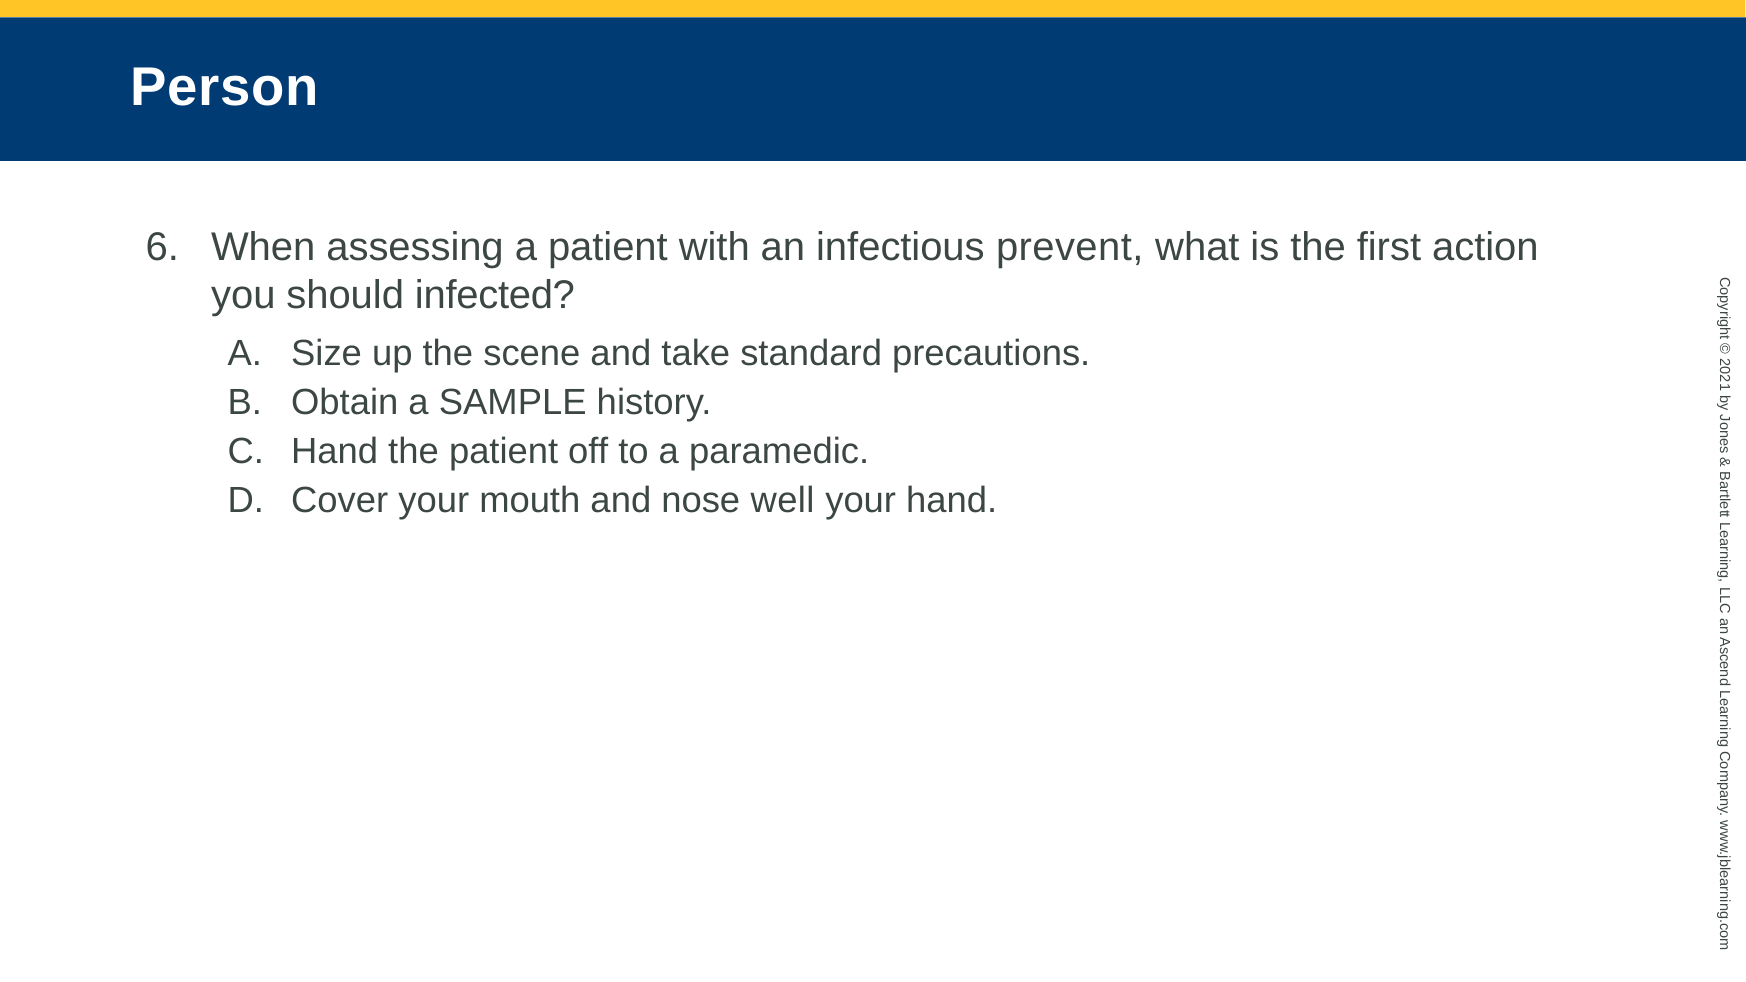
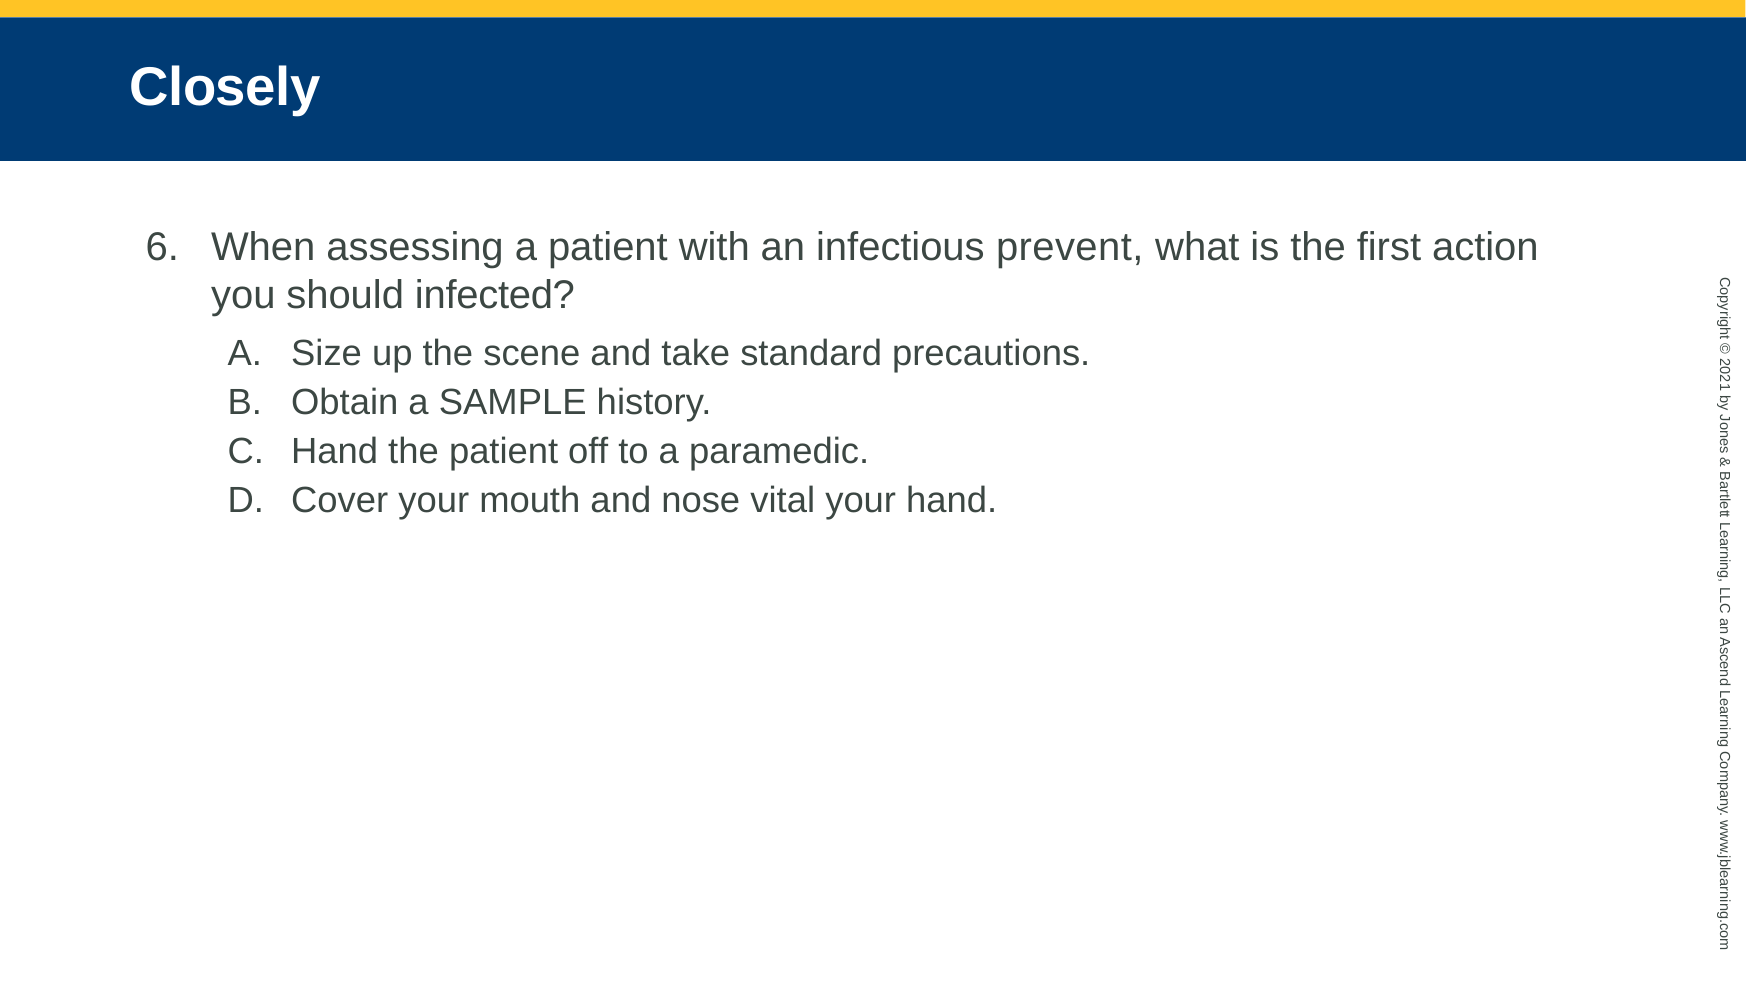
Person: Person -> Closely
well: well -> vital
